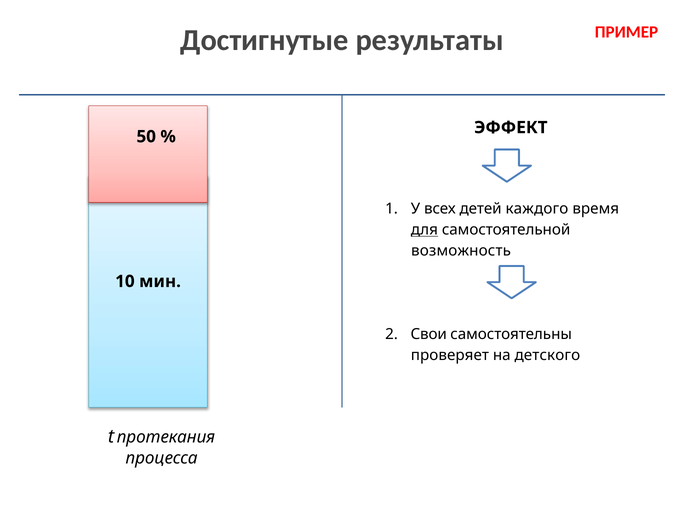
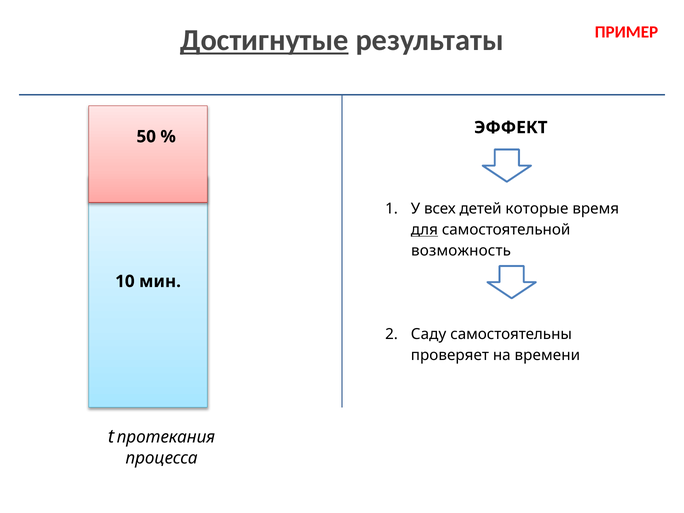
Достигнутые underline: none -> present
каждого: каждого -> которые
Свои: Свои -> Саду
детского: детского -> времени
